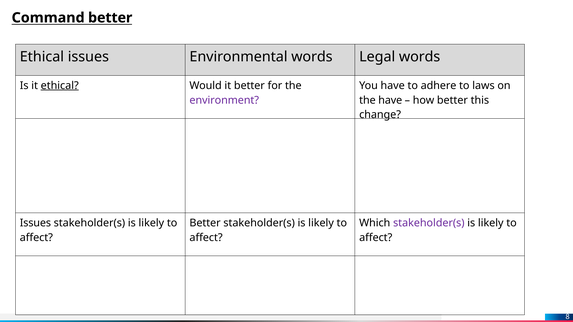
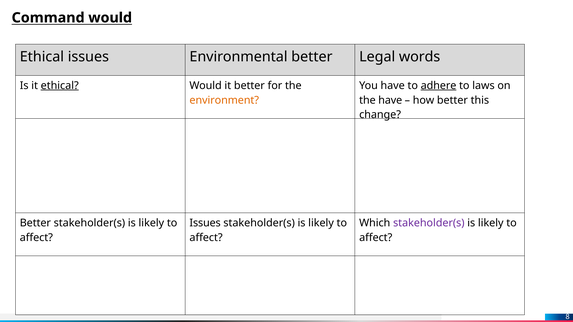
Command better: better -> would
Environmental words: words -> better
adhere underline: none -> present
environment colour: purple -> orange
Issues at (35, 223): Issues -> Better
Better at (205, 223): Better -> Issues
